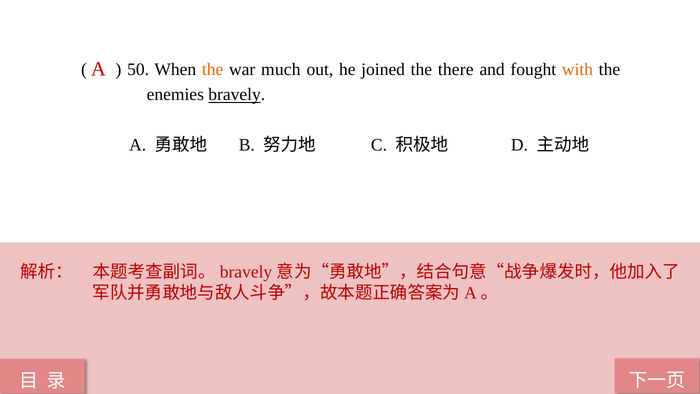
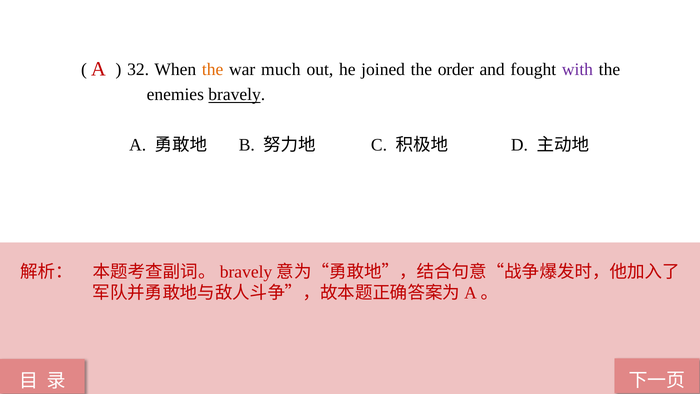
50: 50 -> 32
there: there -> order
with colour: orange -> purple
